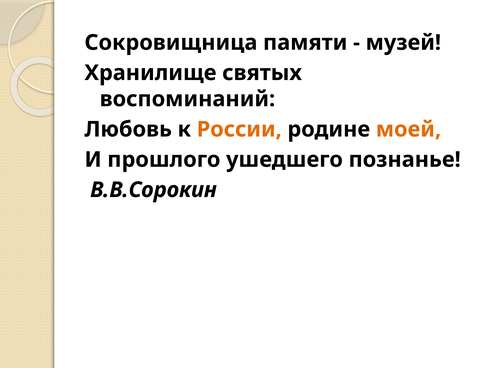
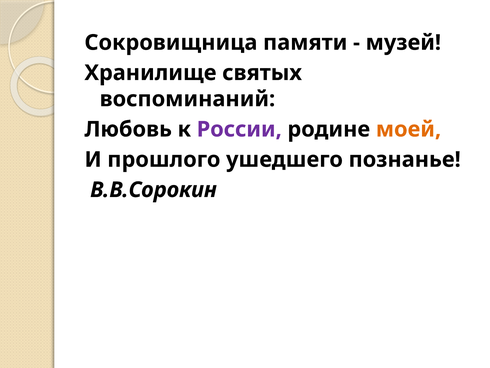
России colour: orange -> purple
